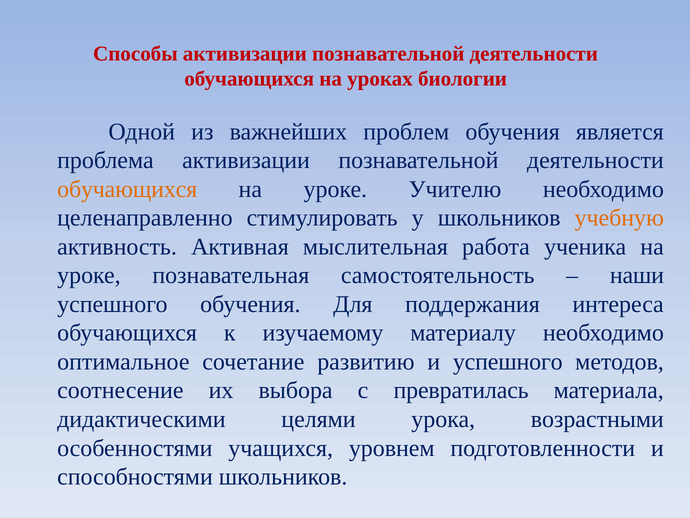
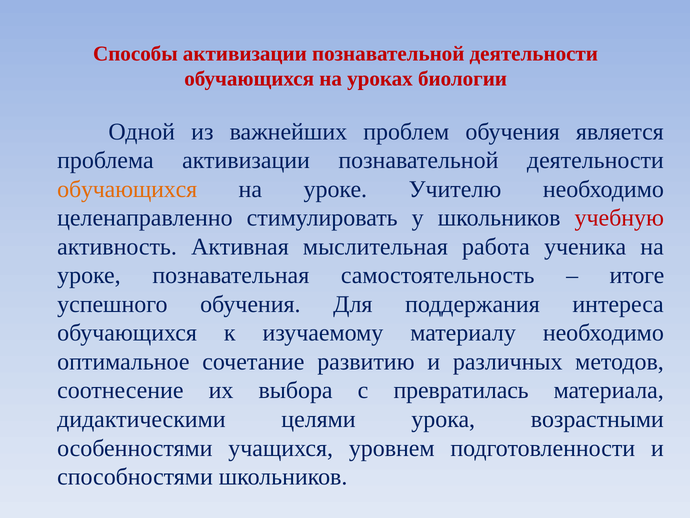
учебную colour: orange -> red
наши: наши -> итоге
и успешного: успешного -> различных
